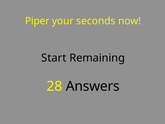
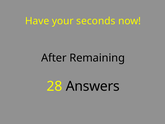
Piper: Piper -> Have
Start: Start -> After
